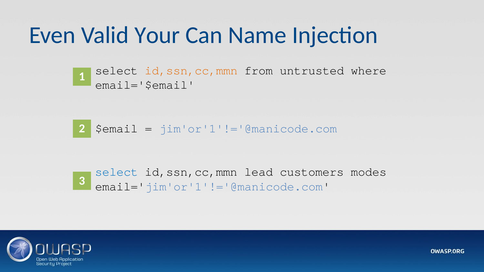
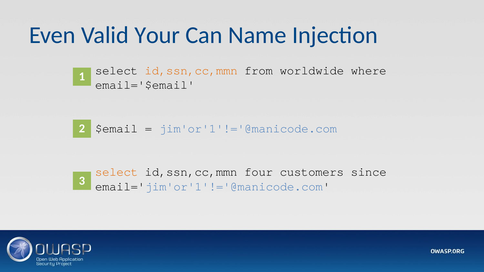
untrusted: untrusted -> worldwide
select at (117, 172) colour: blue -> orange
lead: lead -> four
modes: modes -> since
